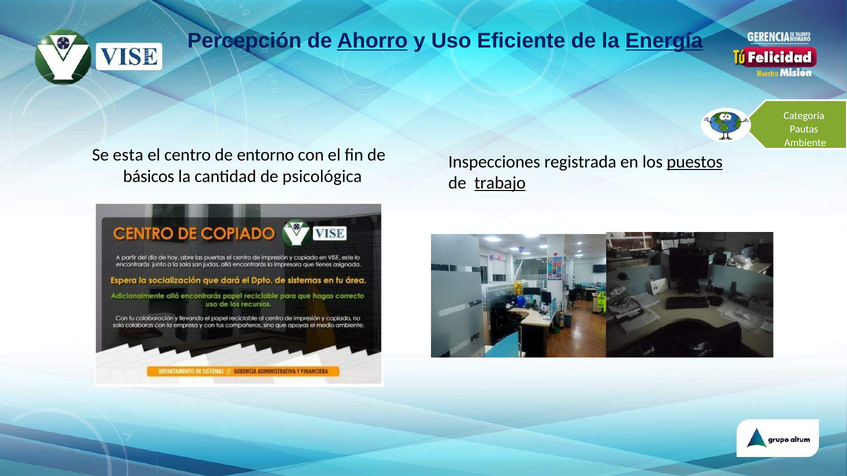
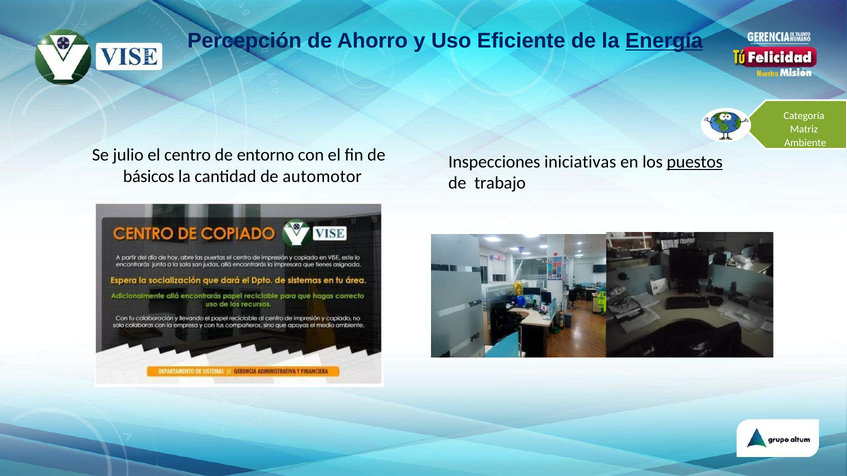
Ahorro underline: present -> none
Pautas: Pautas -> Matriz
esta: esta -> julio
registrada: registrada -> iniciativas
psicológica: psicológica -> automotor
trabajo underline: present -> none
